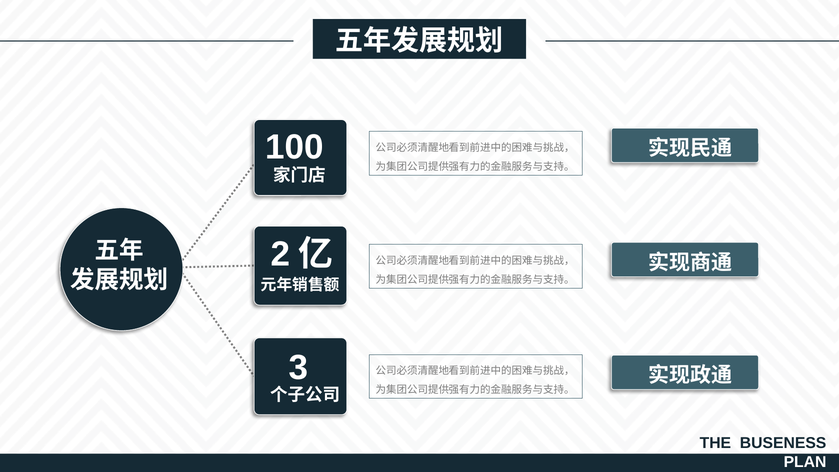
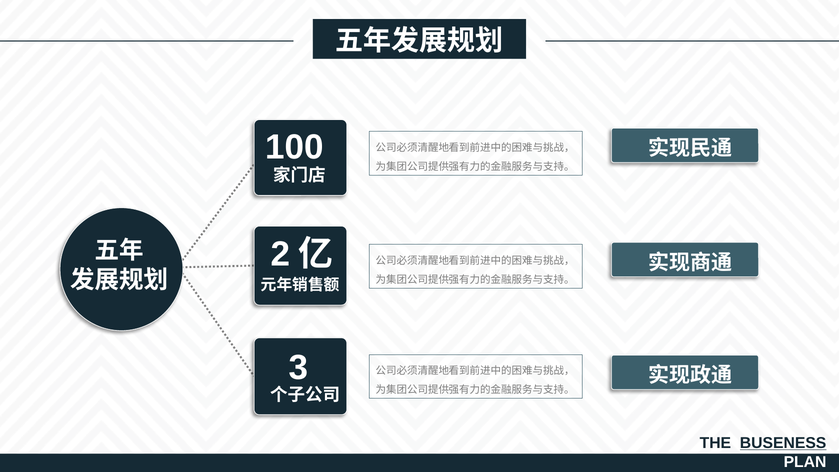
BUSENESS underline: none -> present
